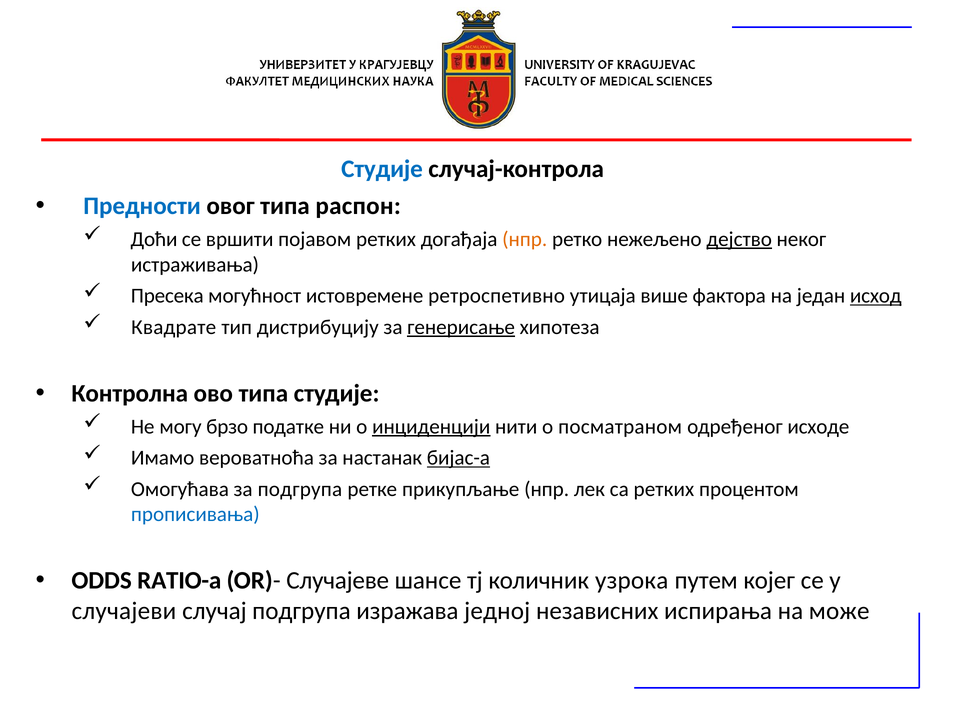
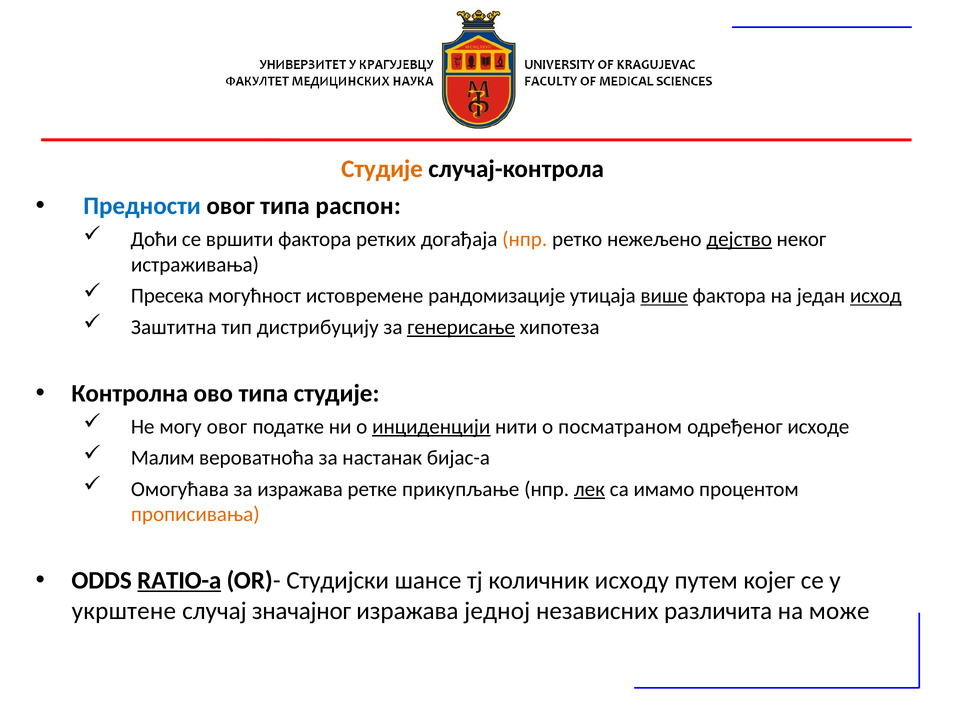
Студије at (382, 169) colour: blue -> orange
вршити појавом: појавом -> фактора
ретроспетивно: ретроспетивно -> рандомизације
више underline: none -> present
Квадрате: Квадрате -> Заштитна
могу брзо: брзо -> овог
Имамо: Имамо -> Малим
бијас-а underline: present -> none
за подгрупа: подгрупа -> изражава
лек underline: none -> present
са ретких: ретких -> имамо
прописивања colour: blue -> orange
RATIO-a underline: none -> present
Случајеве: Случајеве -> Студијски
узрока: узрока -> исходу
случајеви: случајеви -> укрштене
случај подгрупа: подгрупа -> значајног
испирања: испирања -> различита
